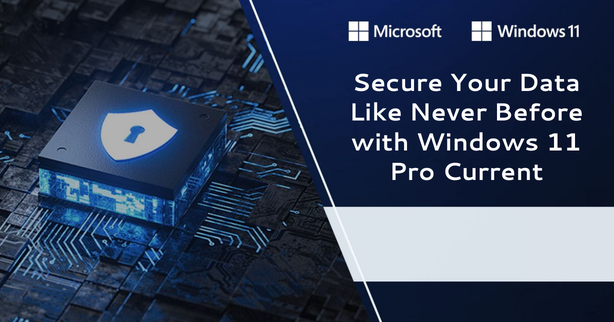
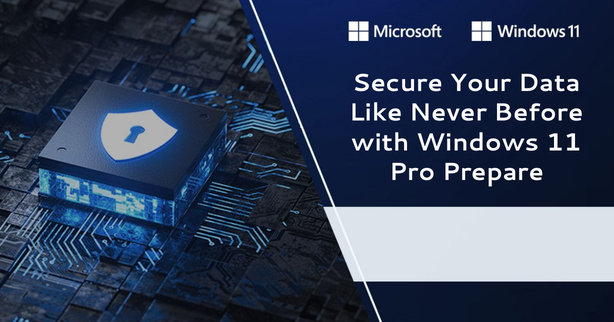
Current: Current -> Prepare
